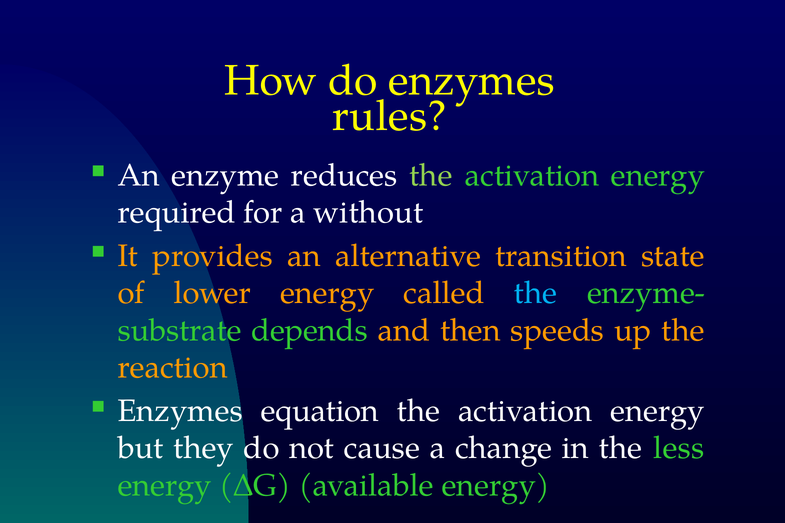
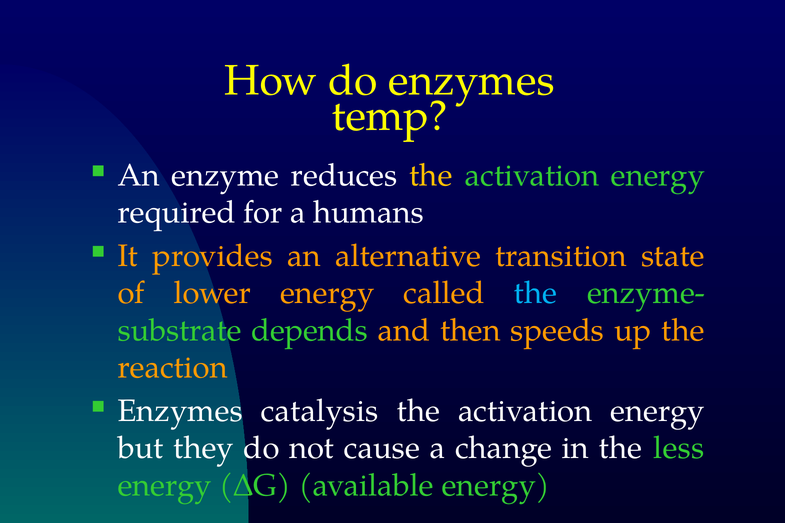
rules: rules -> temp
the at (431, 175) colour: light green -> yellow
without: without -> humans
equation: equation -> catalysis
